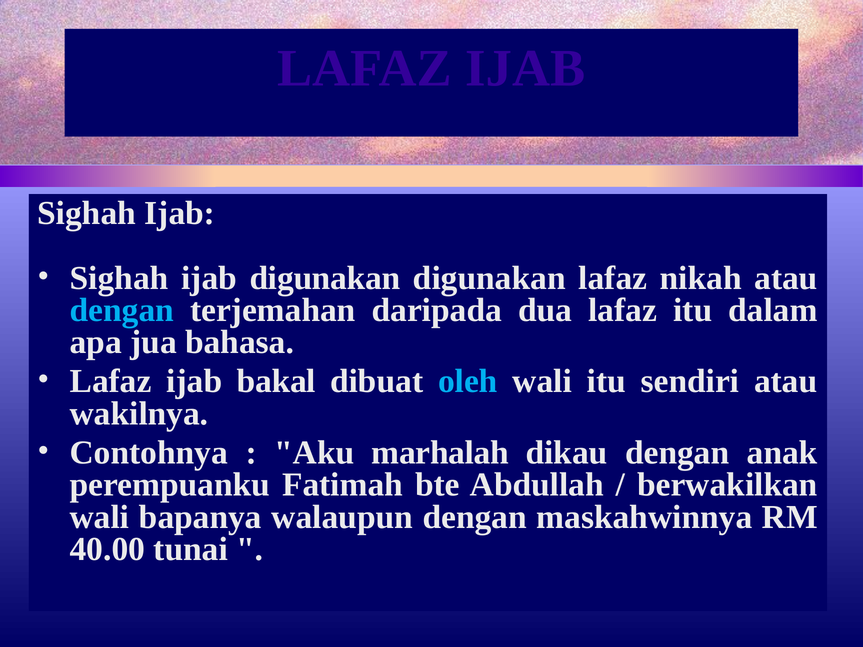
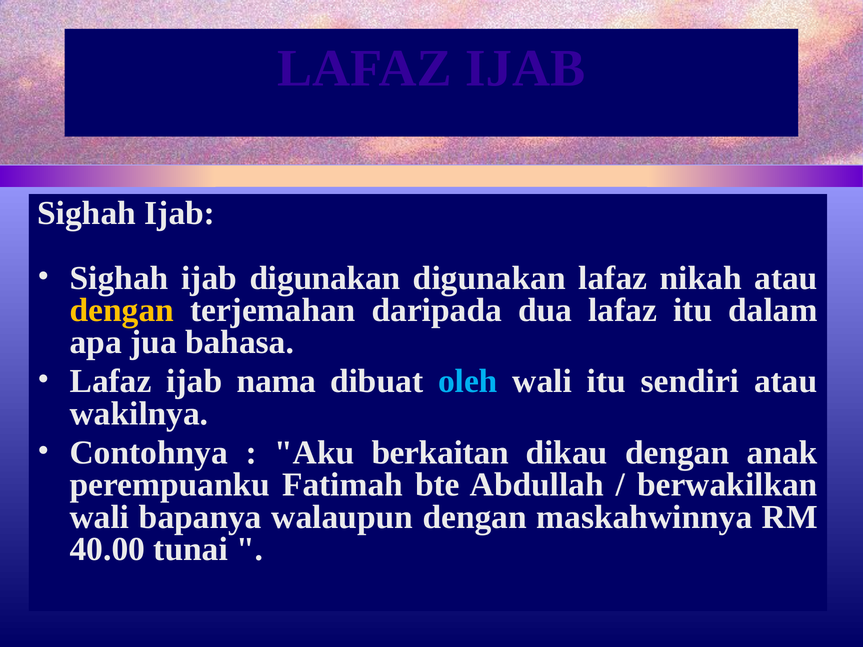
dengan at (122, 310) colour: light blue -> yellow
bakal: bakal -> nama
marhalah: marhalah -> berkaitan
